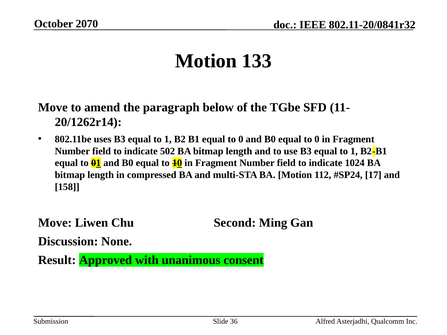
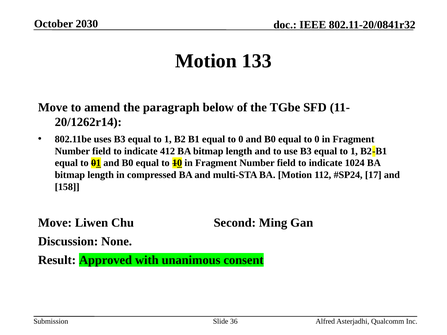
2070: 2070 -> 2030
502: 502 -> 412
